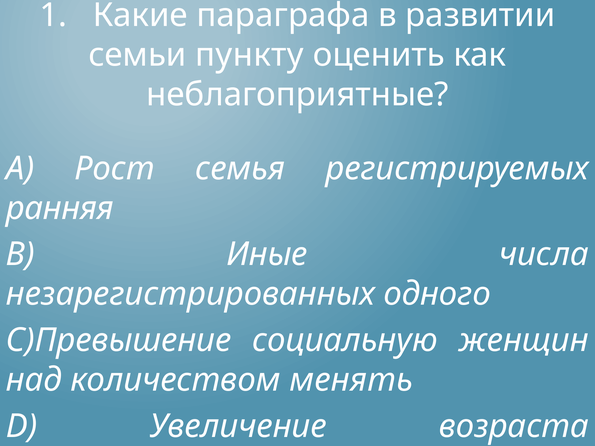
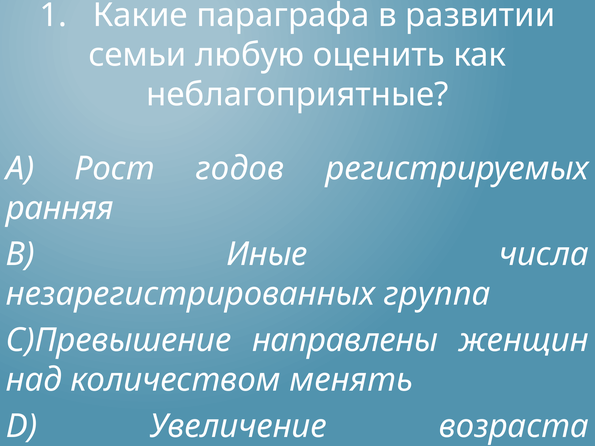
пункту: пункту -> любую
семья: семья -> годов
одного: одного -> группа
социальную: социальную -> направлены
